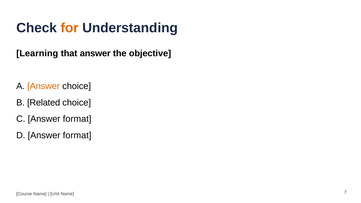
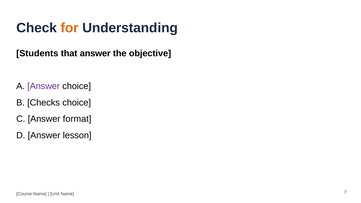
Learning: Learning -> Students
Answer at (44, 86) colour: orange -> purple
Related: Related -> Checks
D Answer format: format -> lesson
